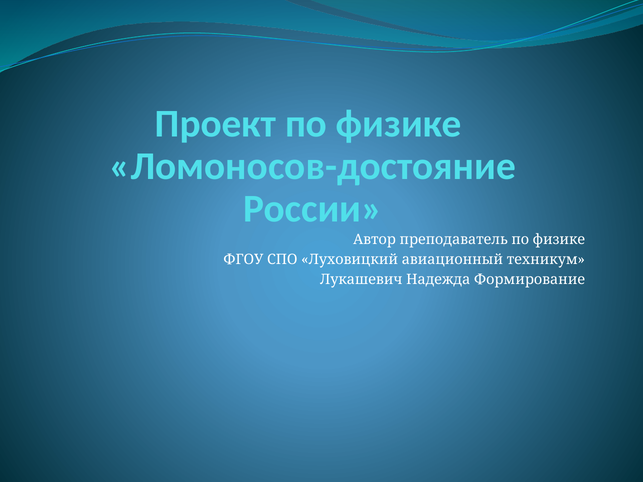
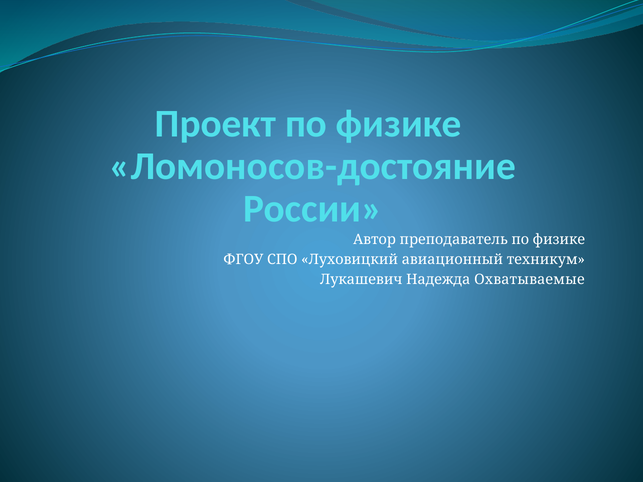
Формирование: Формирование -> Охватываемые
